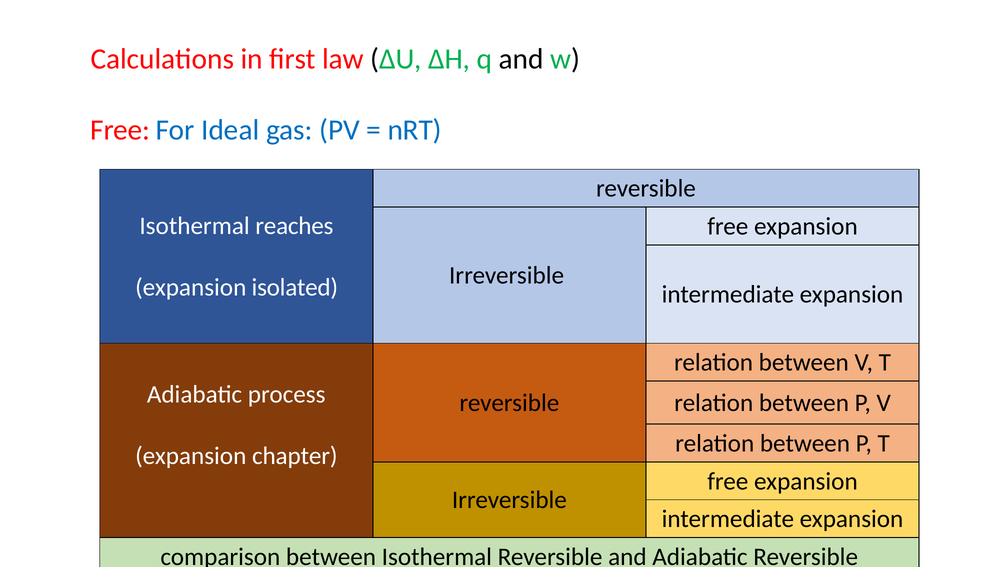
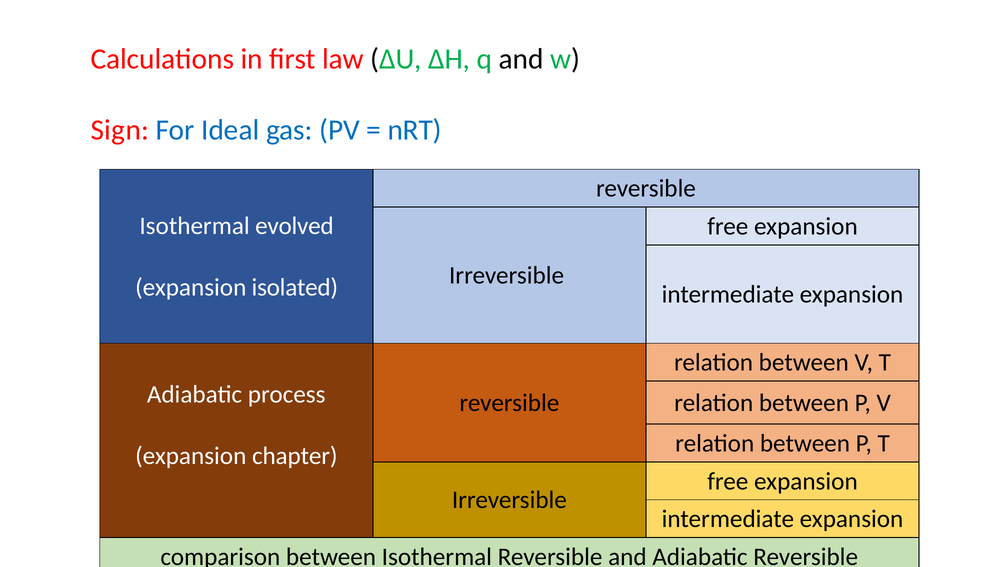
Free at (120, 130): Free -> Sign
reaches: reaches -> evolved
